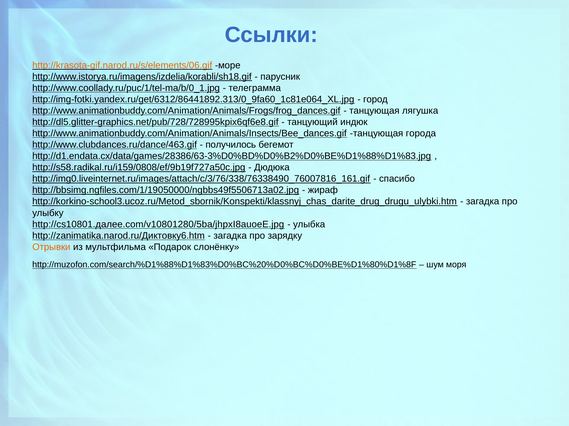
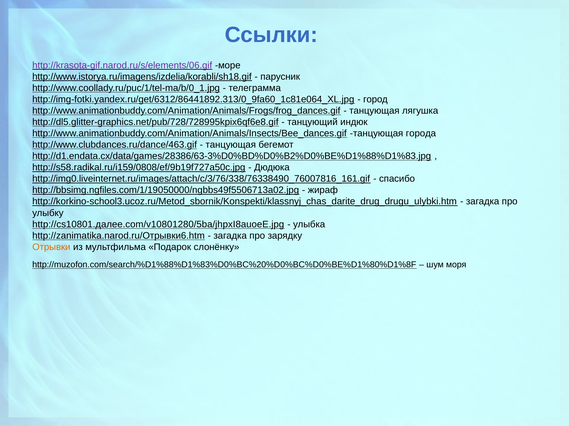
http://krasota-gif.narod.ru/s/elements/06.gif colour: orange -> purple
получилось at (231, 145): получилось -> танцующая
http://zanimatika.narod.ru/Диктовку6.htm: http://zanimatika.narod.ru/Диктовку6.htm -> http://zanimatika.narod.ru/Отрывки6.htm
